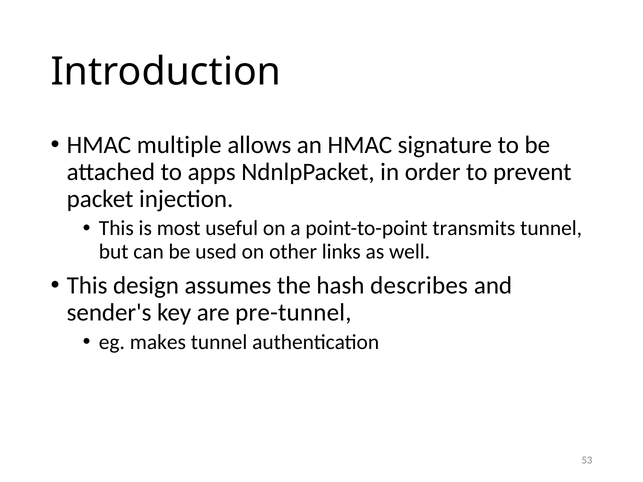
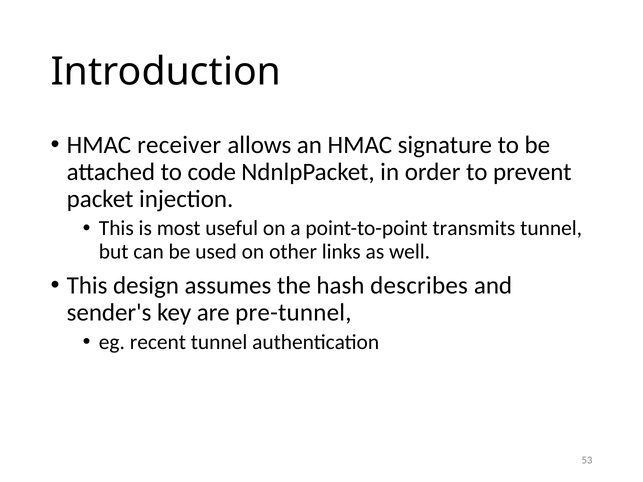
multiple: multiple -> receiver
apps: apps -> code
makes: makes -> recent
